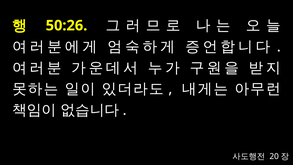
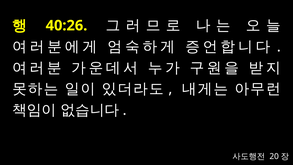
50:26: 50:26 -> 40:26
